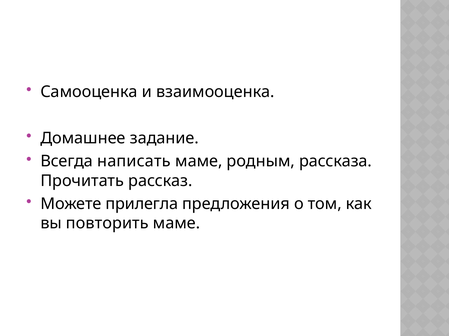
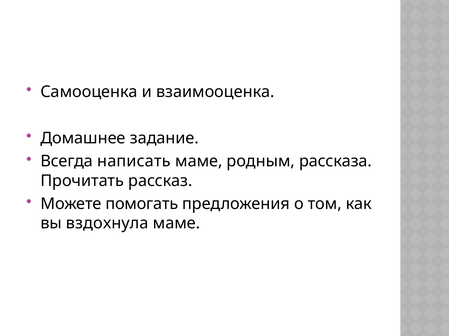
прилегла: прилегла -> помогать
повторить: повторить -> вздохнула
